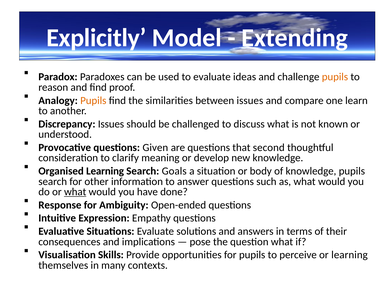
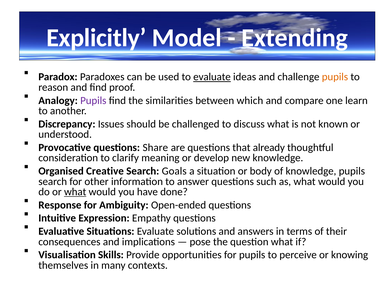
evaluate at (212, 77) underline: none -> present
Pupils at (93, 100) colour: orange -> purple
between issues: issues -> which
Given: Given -> Share
second: second -> already
Organised Learning: Learning -> Creative
or learning: learning -> knowing
